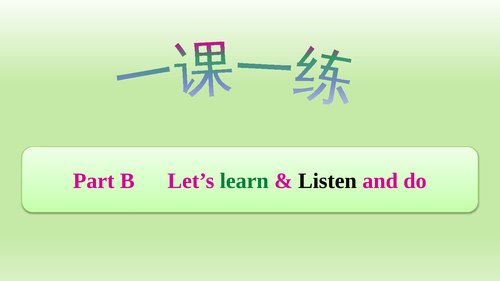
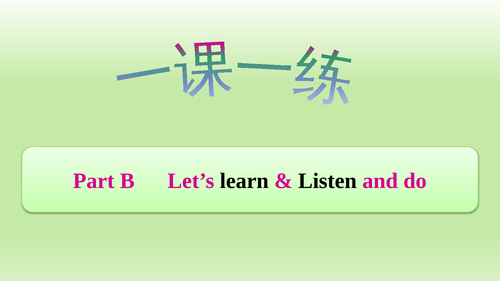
learn colour: green -> black
